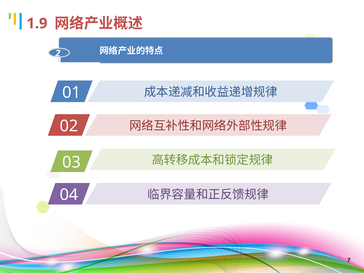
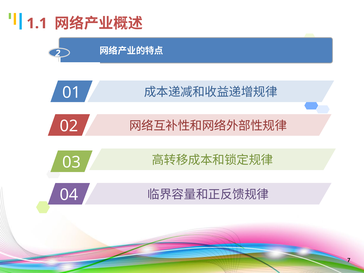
1.9: 1.9 -> 1.1
